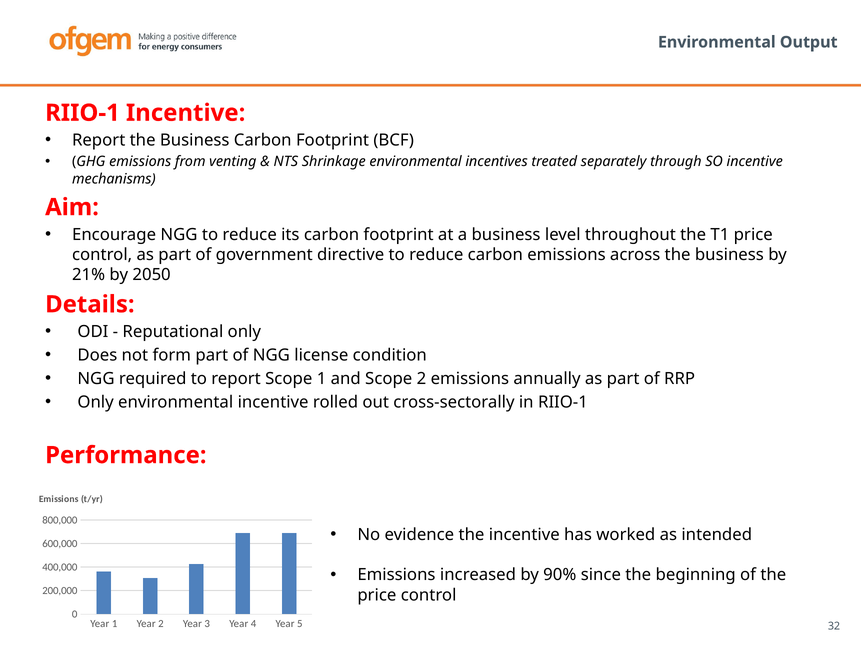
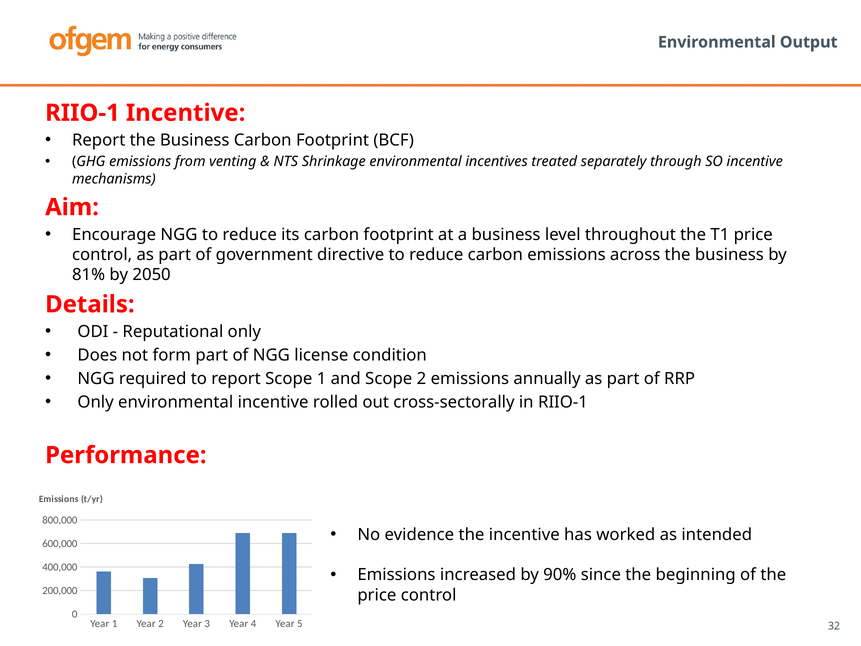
21%: 21% -> 81%
